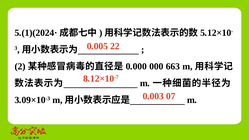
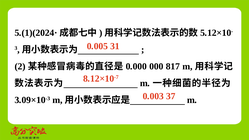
22: 22 -> 31
663: 663 -> 817
07: 07 -> 37
